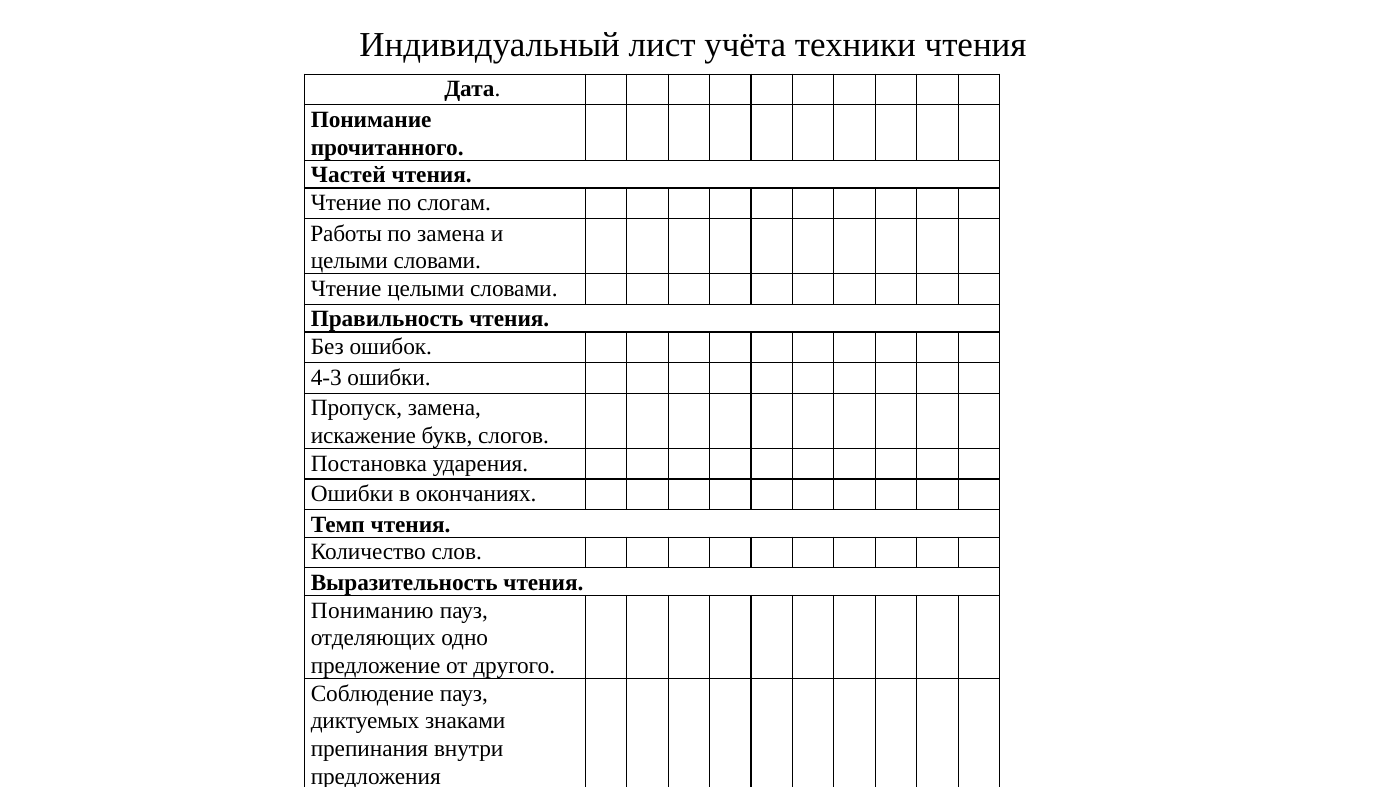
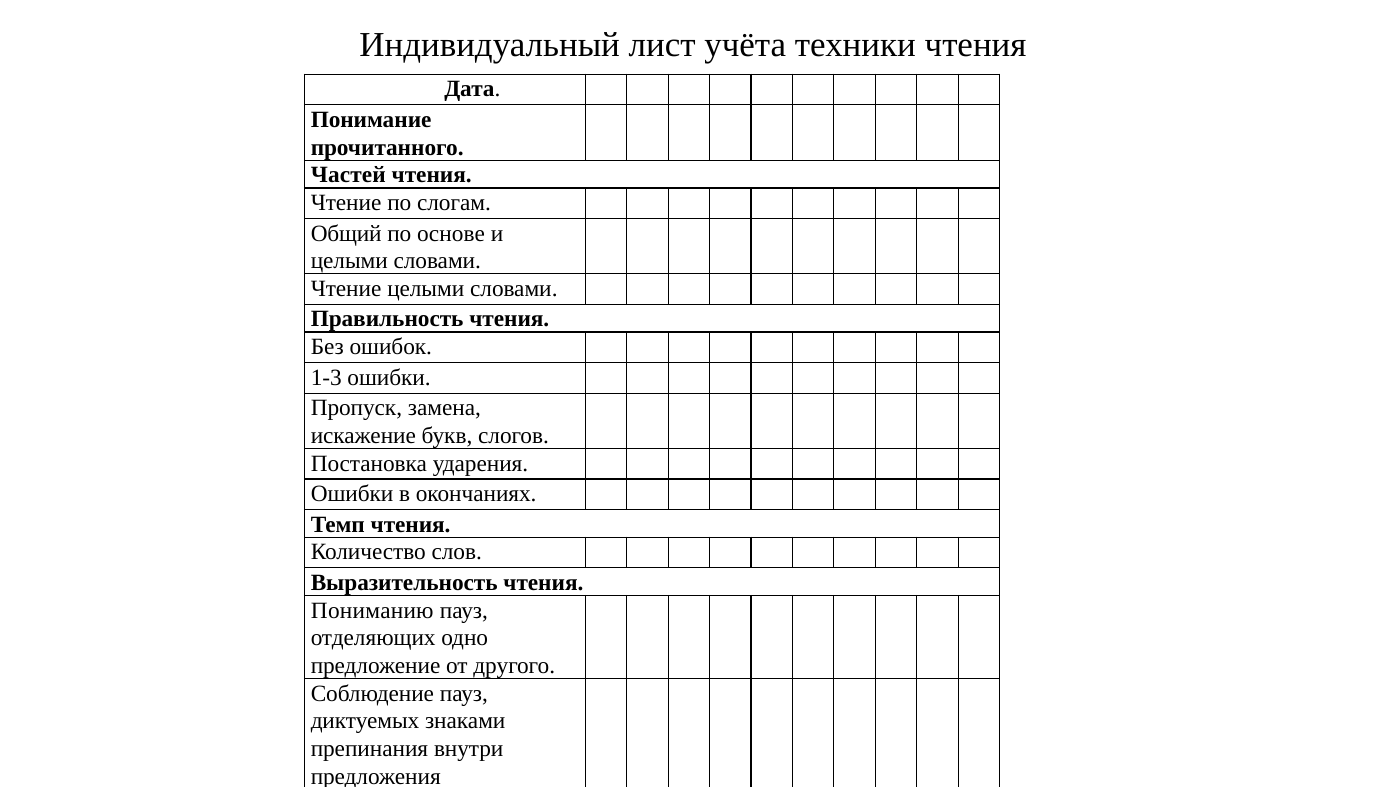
Работы: Работы -> Общий
по замена: замена -> основе
4-3: 4-3 -> 1-3
